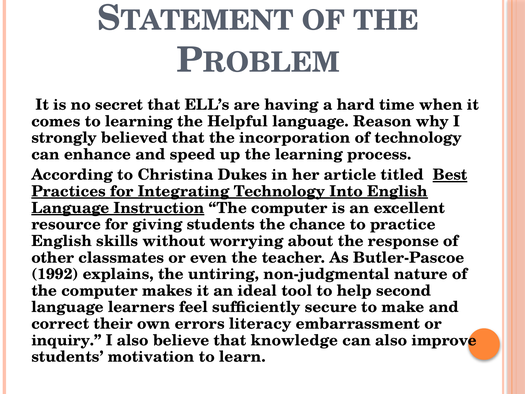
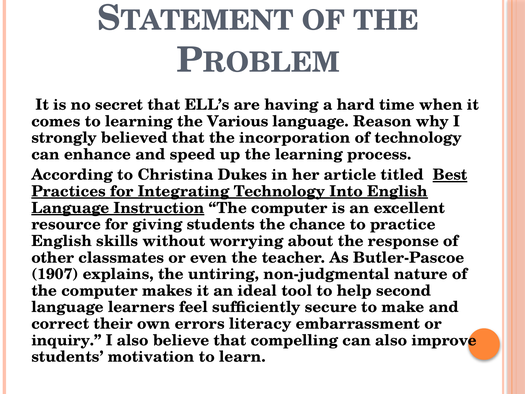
Helpful: Helpful -> Various
1992: 1992 -> 1907
knowledge: knowledge -> compelling
